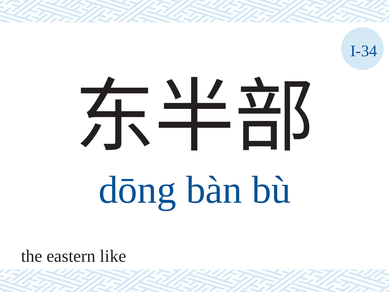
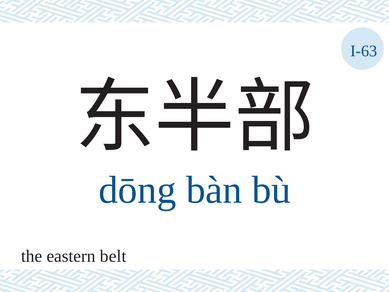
I-34: I-34 -> I-63
like: like -> belt
